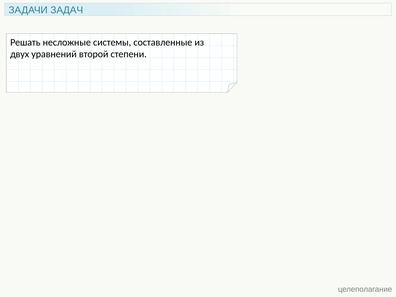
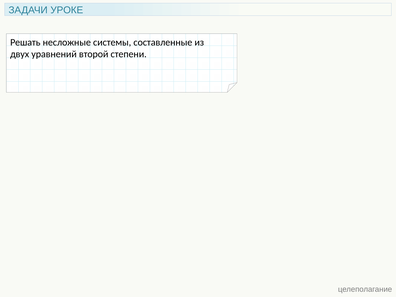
ЗАДАЧ: ЗАДАЧ -> УРОКЕ
